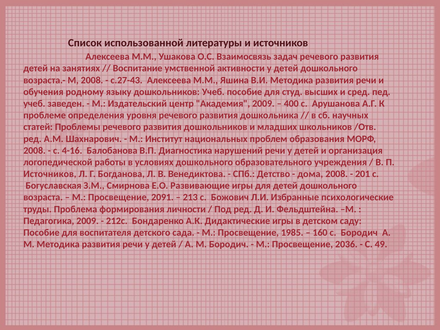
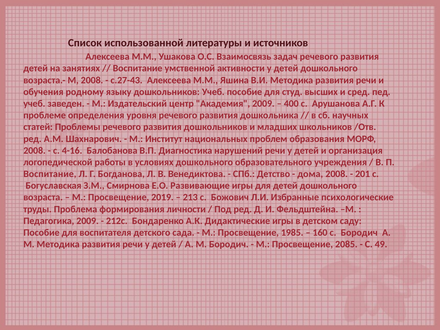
Источников at (50, 174): Источников -> Воспитание
2091: 2091 -> 2019
2036: 2036 -> 2085
